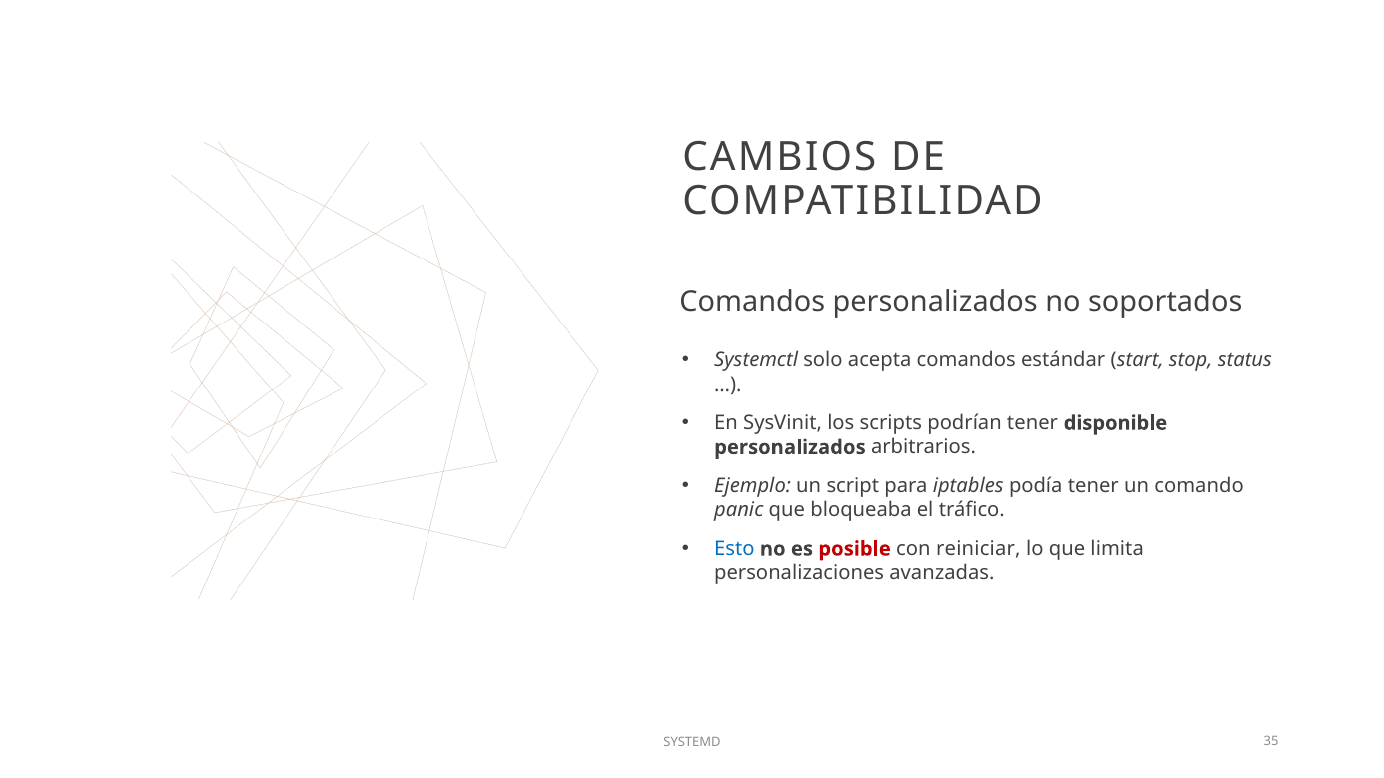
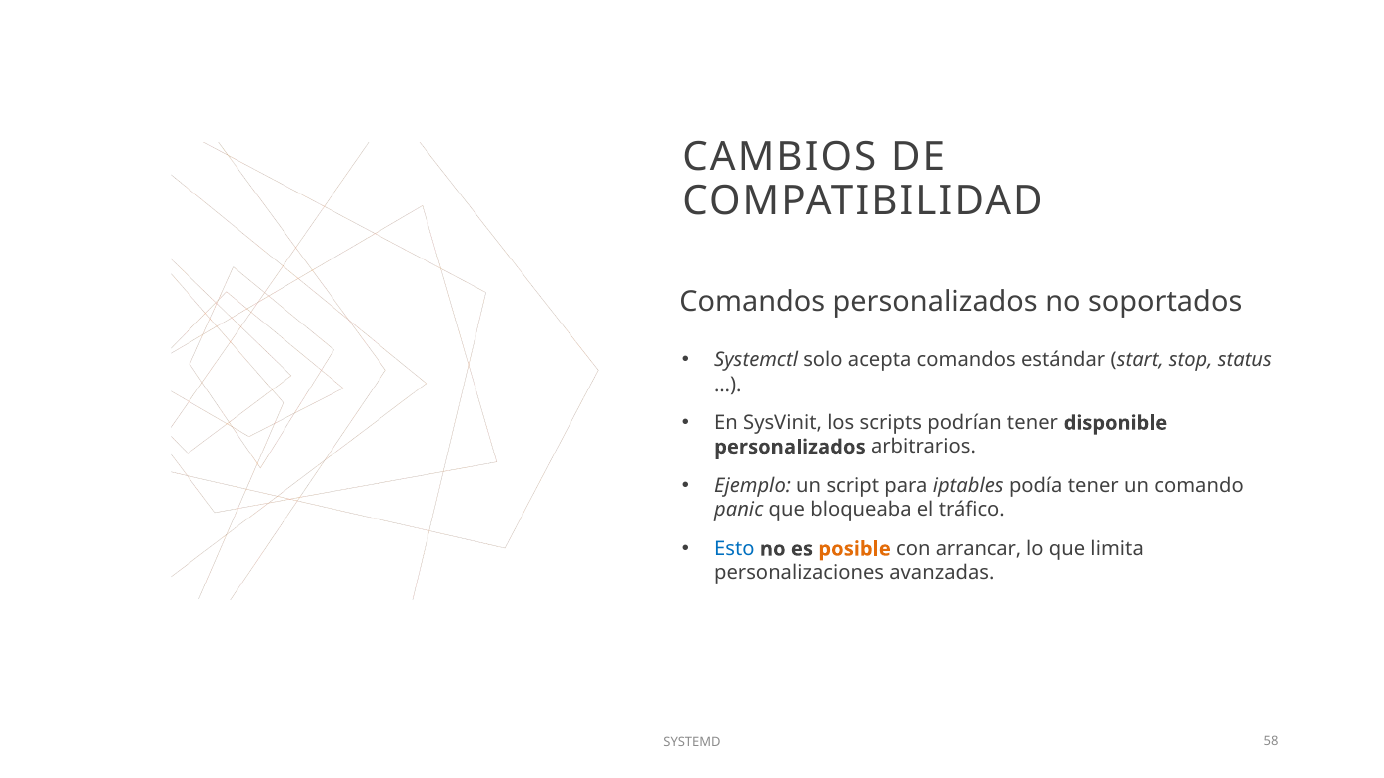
posible colour: red -> orange
reiniciar: reiniciar -> arrancar
35: 35 -> 58
